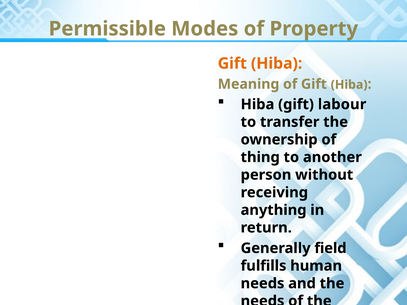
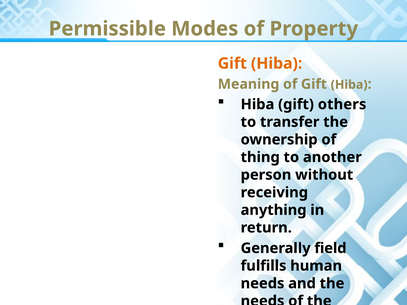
labour: labour -> others
